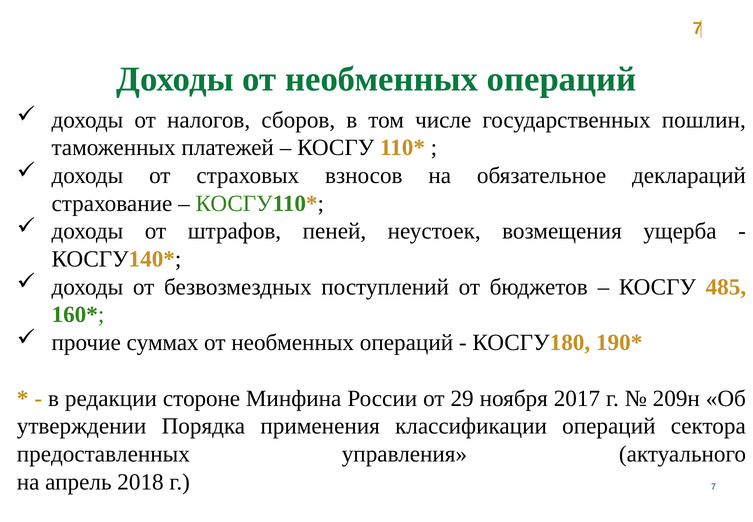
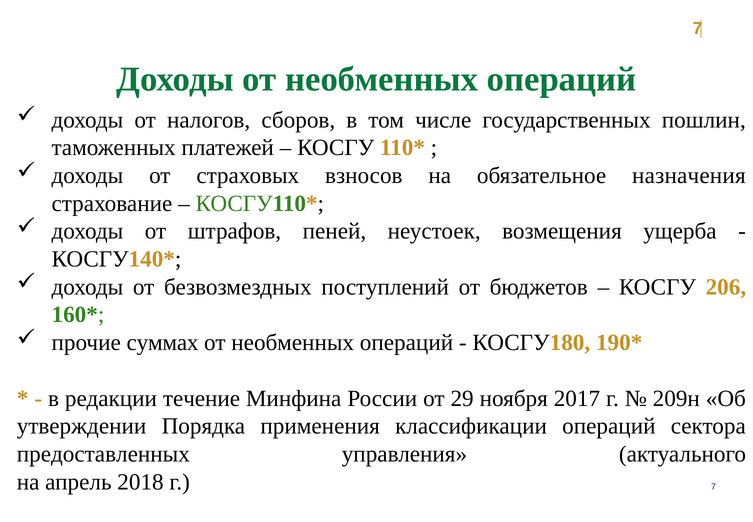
деклараций: деклараций -> назначения
485: 485 -> 206
стороне: стороне -> течение
